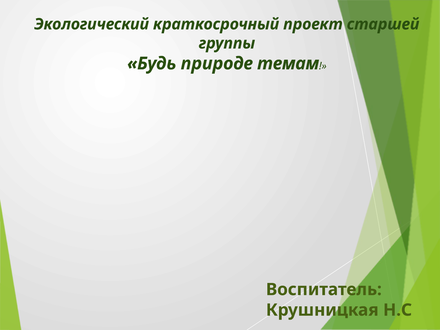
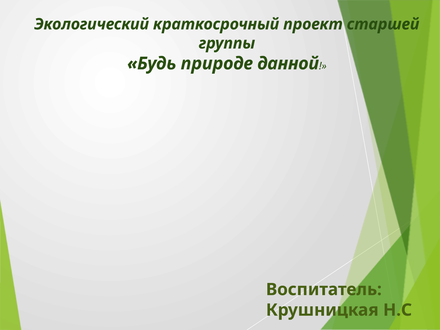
темам: темам -> данной
